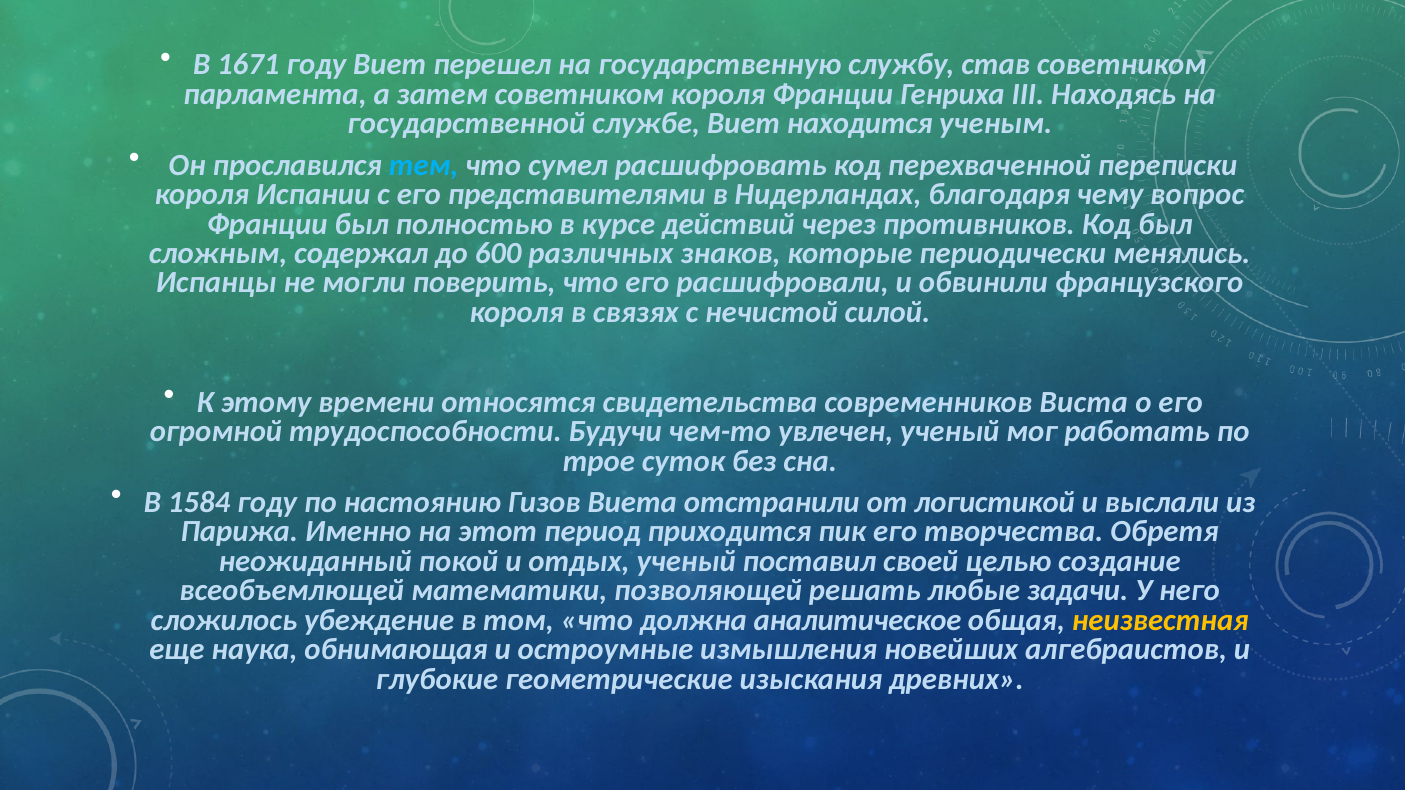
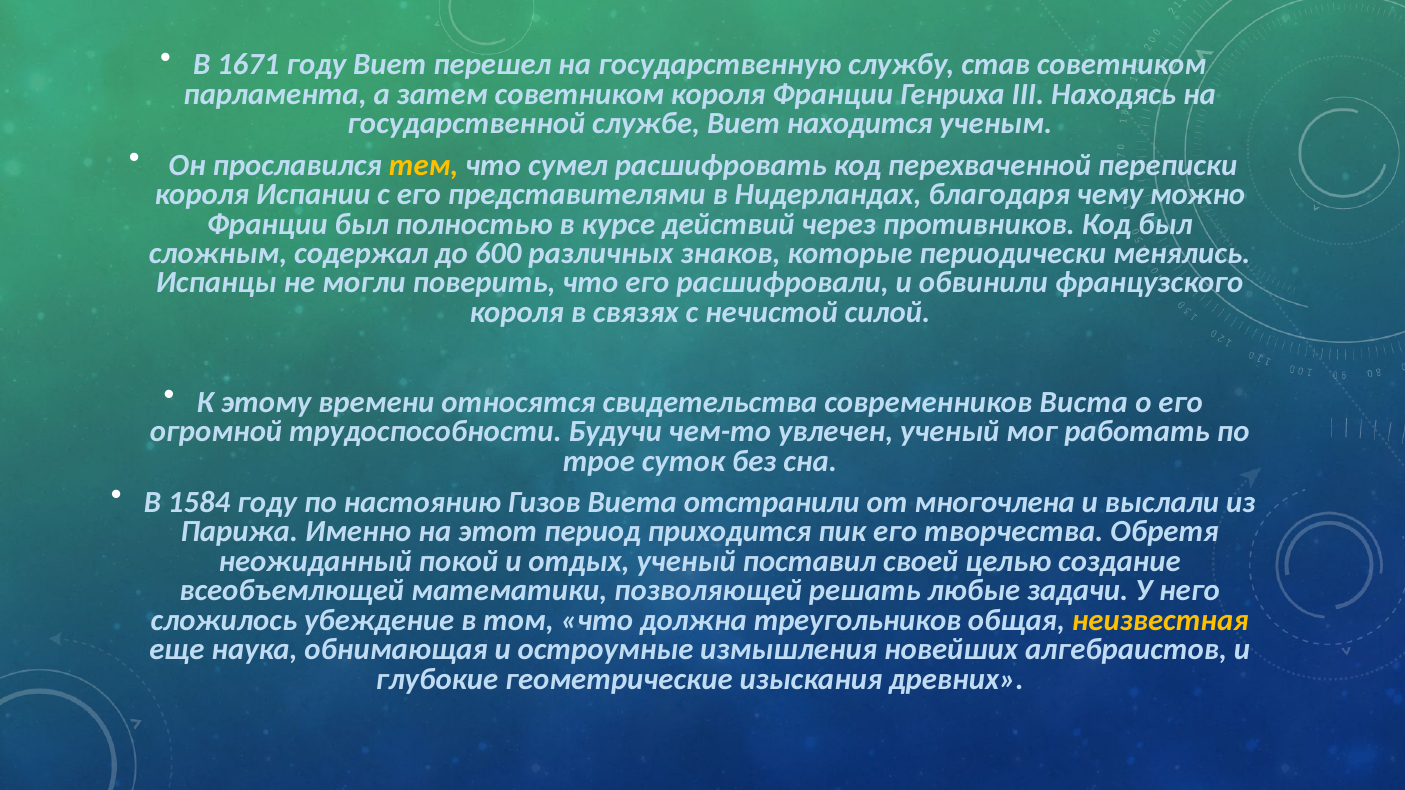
тем colour: light blue -> yellow
вопрос: вопрос -> можно
логистикой: логистикой -> многочлена
аналитическое: аналитическое -> треугольников
